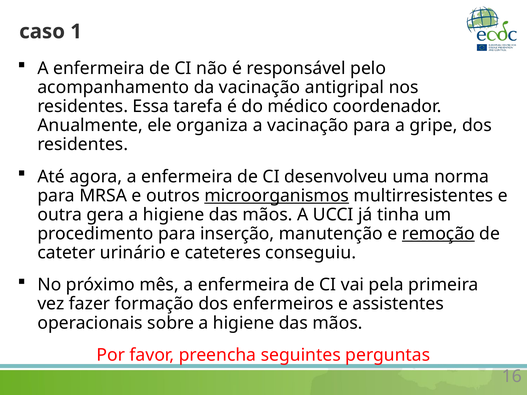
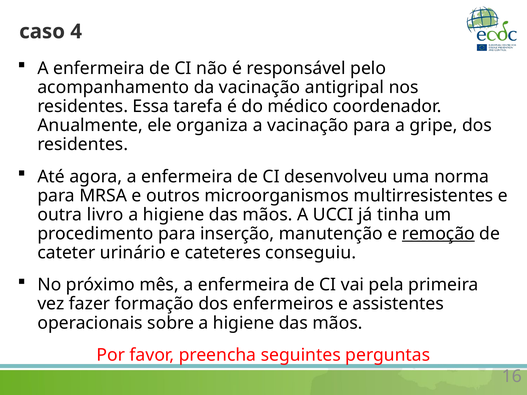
1: 1 -> 4
microorganismos underline: present -> none
gera: gera -> livro
